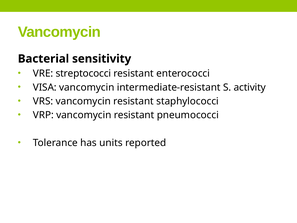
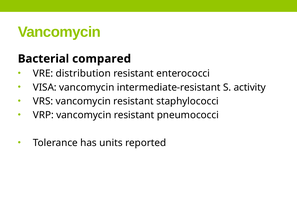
sensitivity: sensitivity -> compared
streptococci: streptococci -> distribution
